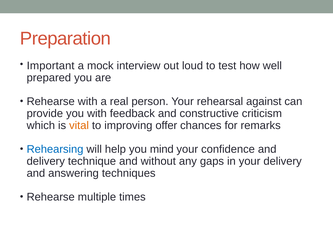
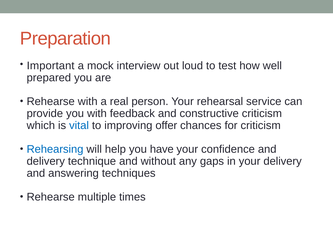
against: against -> service
vital colour: orange -> blue
for remarks: remarks -> criticism
mind: mind -> have
